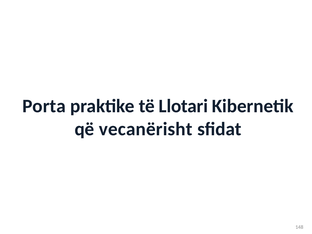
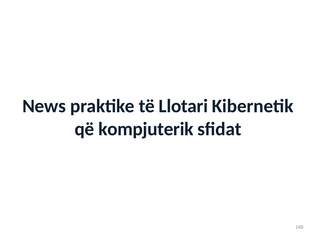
Porta: Porta -> News
vecanërisht: vecanërisht -> kompjuterik
